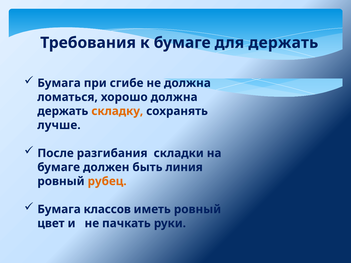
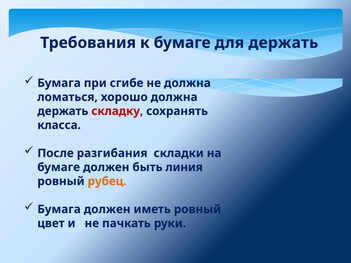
складку colour: orange -> red
лучше: лучше -> класса
Бумага классов: классов -> должен
